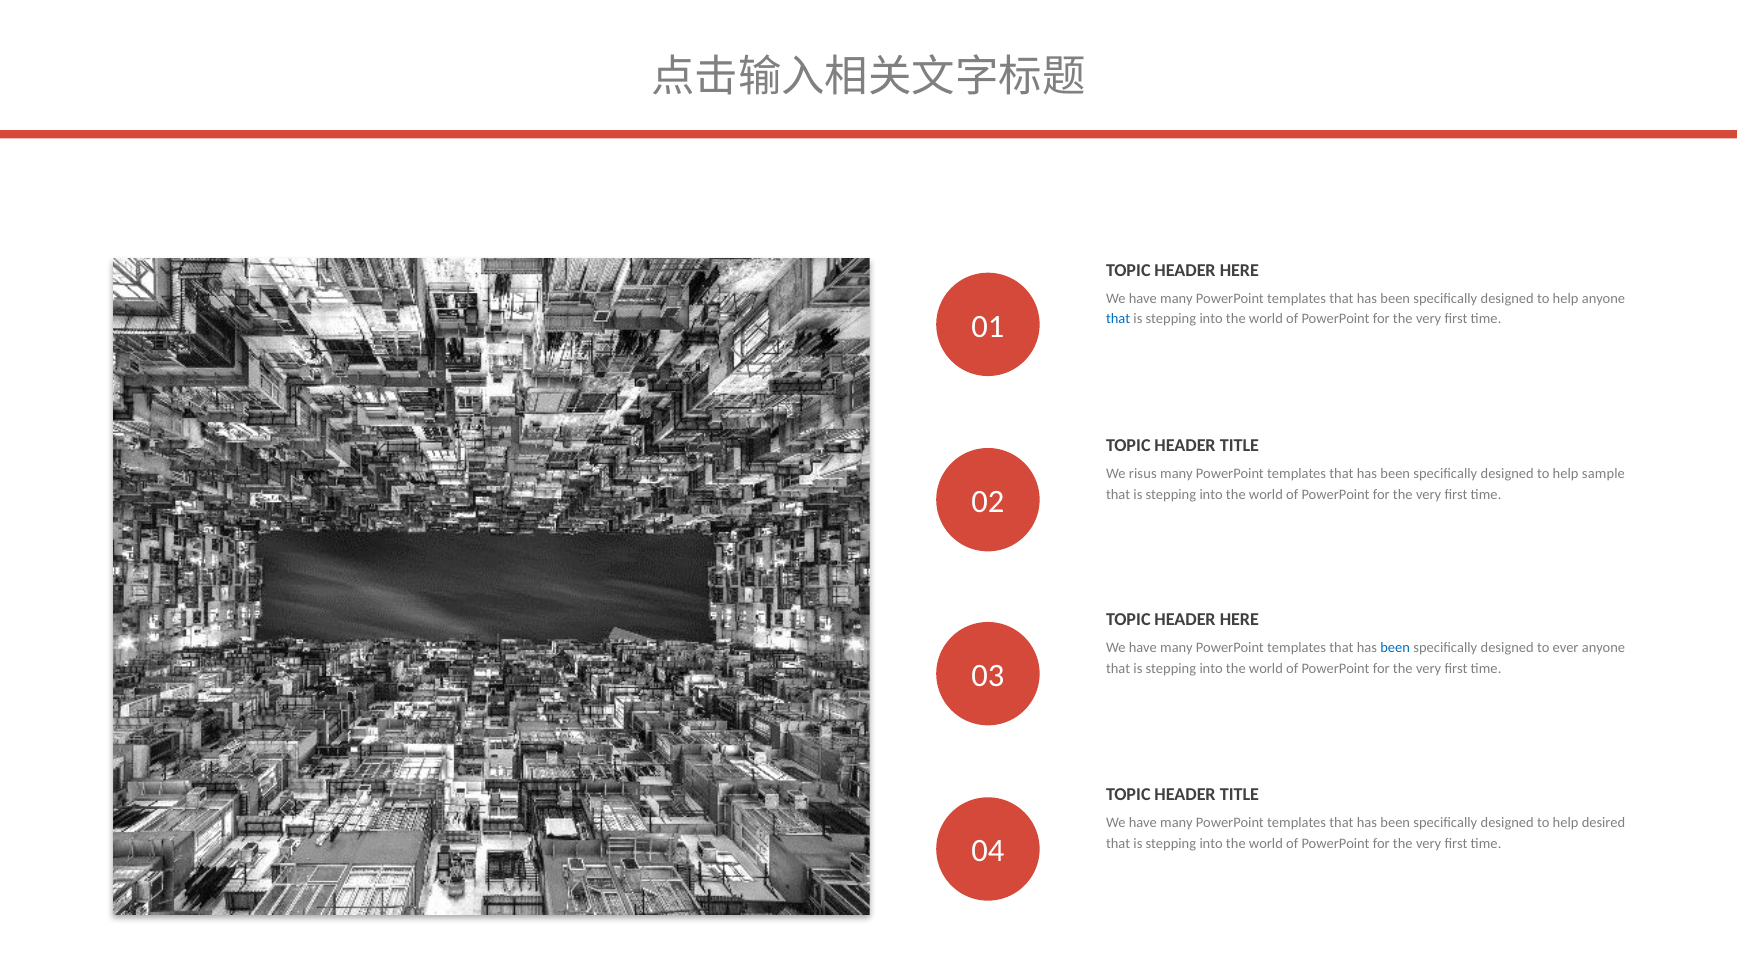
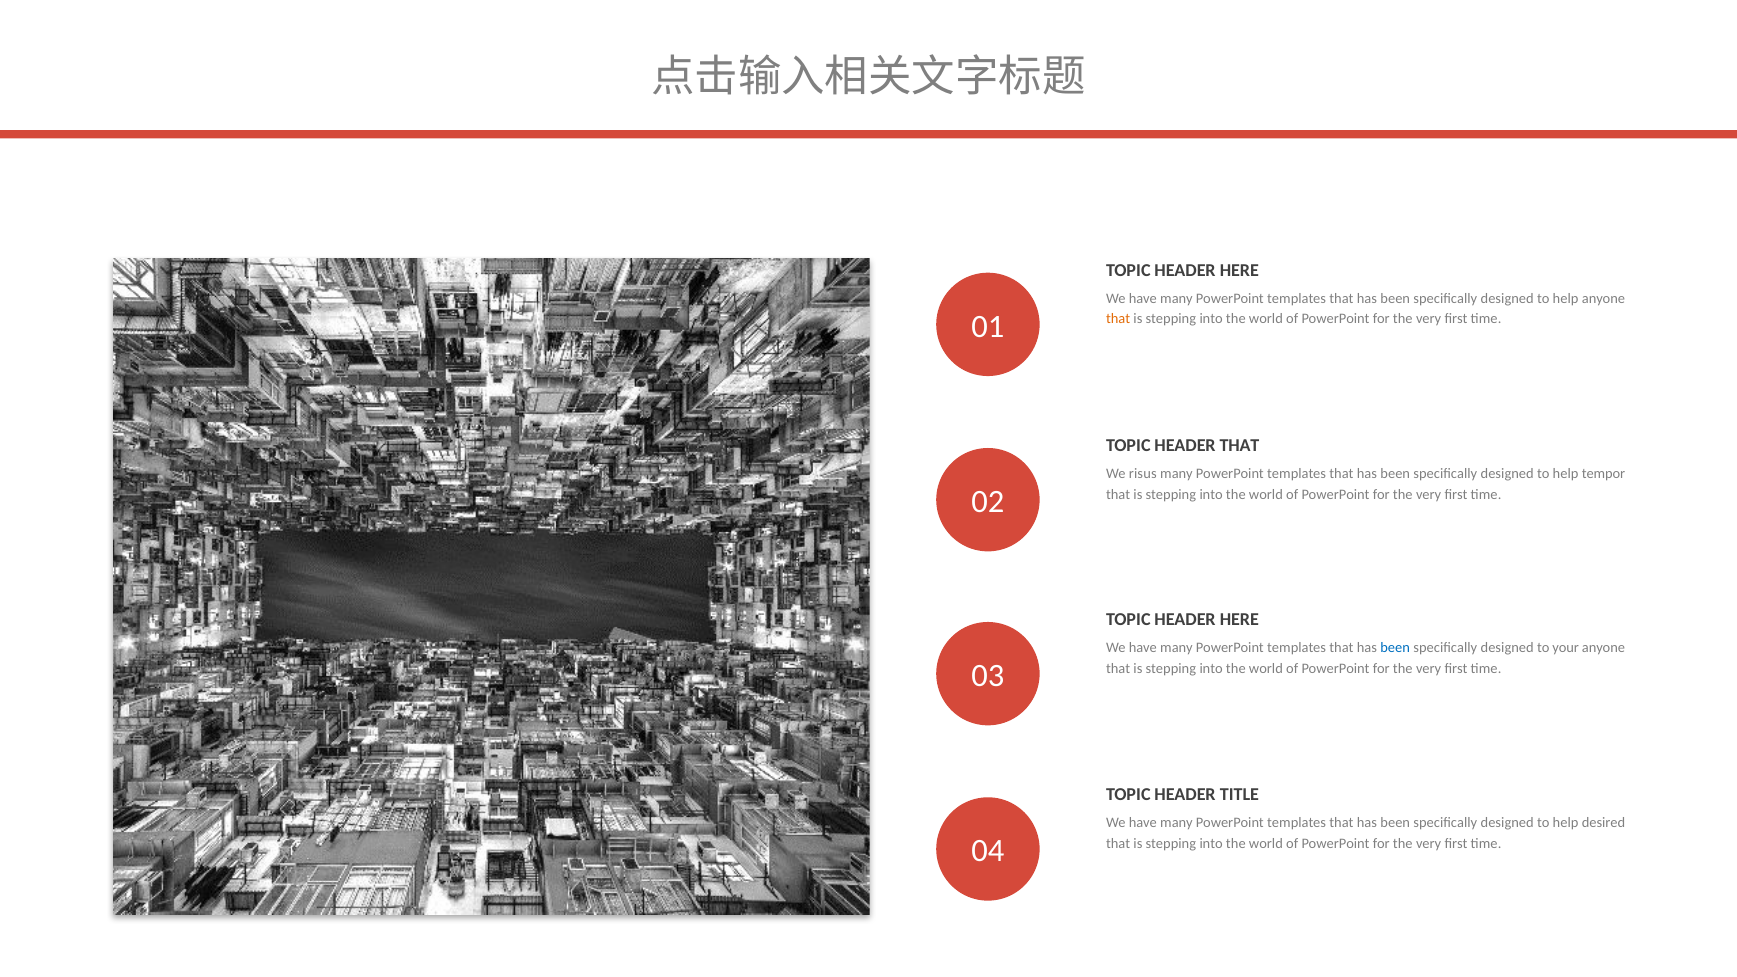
that at (1118, 319) colour: blue -> orange
TITLE at (1239, 446): TITLE -> THAT
sample: sample -> tempor
ever: ever -> your
